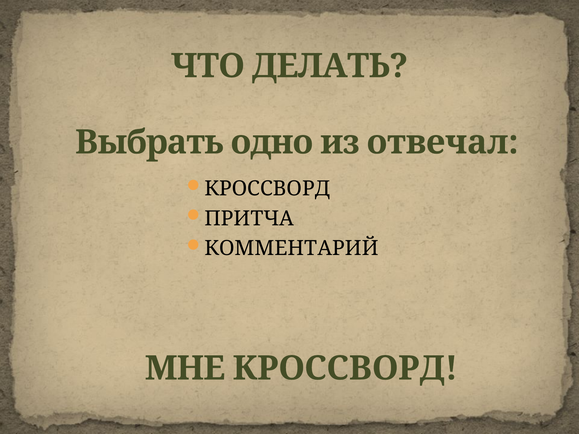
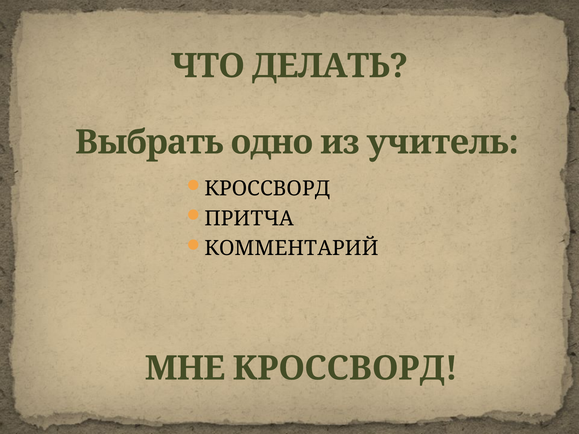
отвечал: отвечал -> учитель
